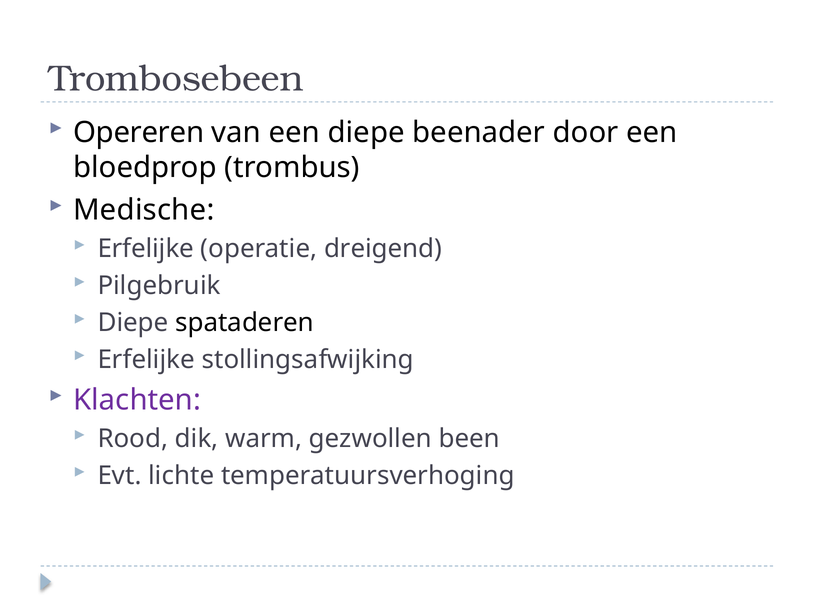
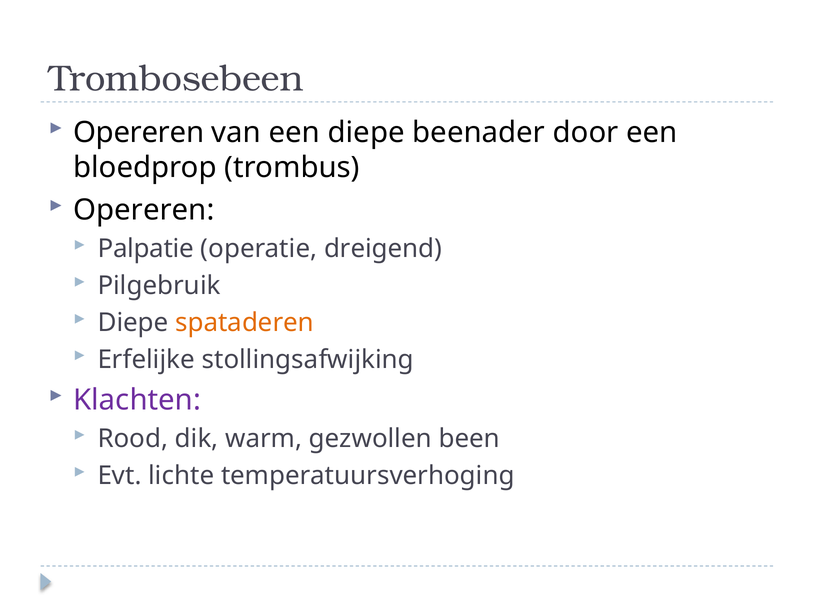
Medische at (144, 210): Medische -> Opereren
Erfelijke at (146, 249): Erfelijke -> Palpatie
spataderen colour: black -> orange
